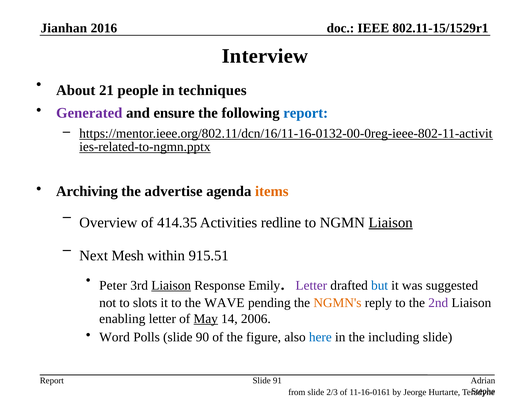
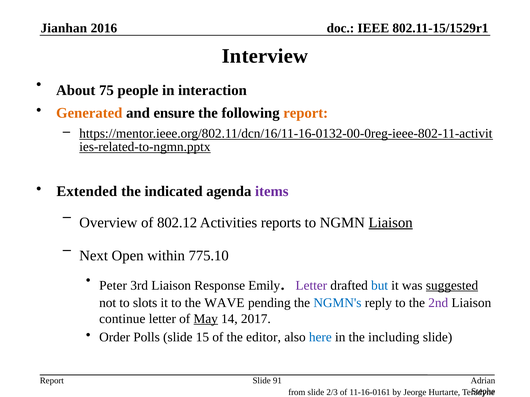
21: 21 -> 75
techniques: techniques -> interaction
Generated colour: purple -> orange
report at (306, 113) colour: blue -> orange
Archiving: Archiving -> Extended
advertise: advertise -> indicated
items colour: orange -> purple
414.35: 414.35 -> 802.12
redline: redline -> reports
Mesh: Mesh -> Open
915.51: 915.51 -> 775.10
Liaison at (171, 286) underline: present -> none
suggested underline: none -> present
NGMN's colour: orange -> blue
enabling: enabling -> continue
2006: 2006 -> 2017
Word: Word -> Order
90: 90 -> 15
figure: figure -> editor
